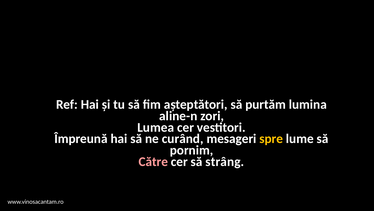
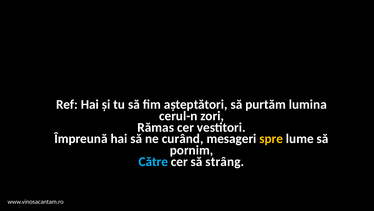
aline-n: aline-n -> cerul-n
Lumea: Lumea -> Rămas
Către colour: pink -> light blue
